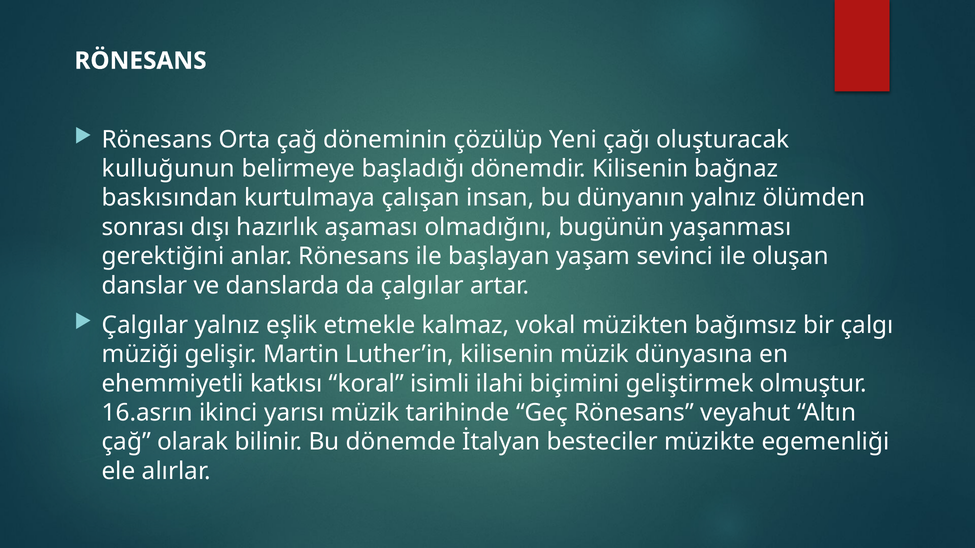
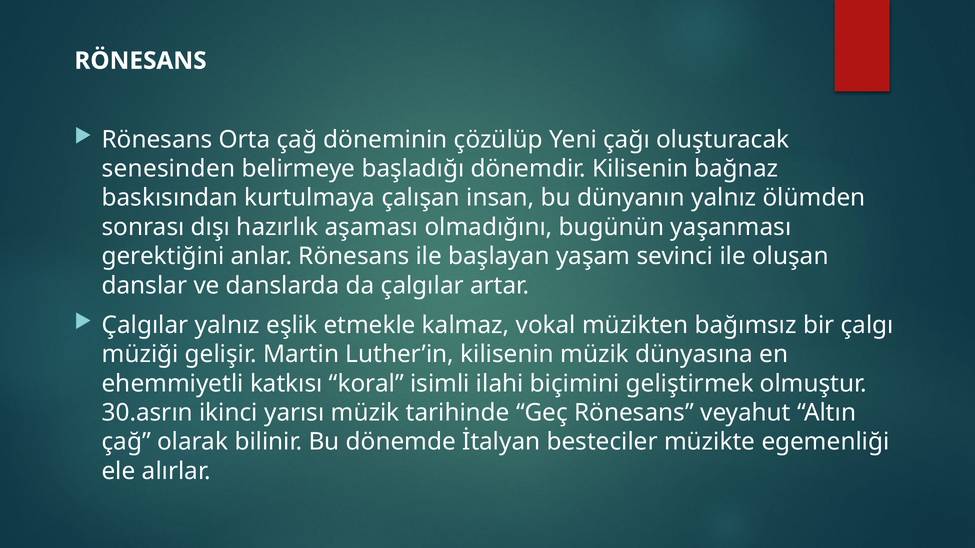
kulluğunun: kulluğunun -> senesinden
16.asrın: 16.asrın -> 30.asrın
